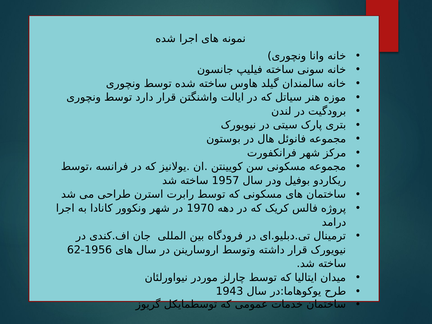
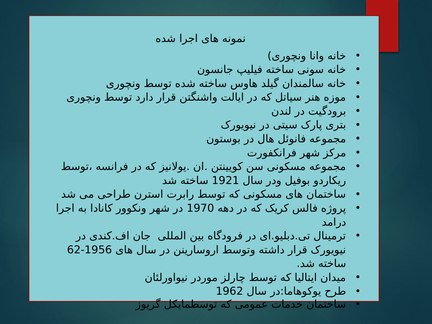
1957: 1957 -> 1921
1943: 1943 -> 1962
